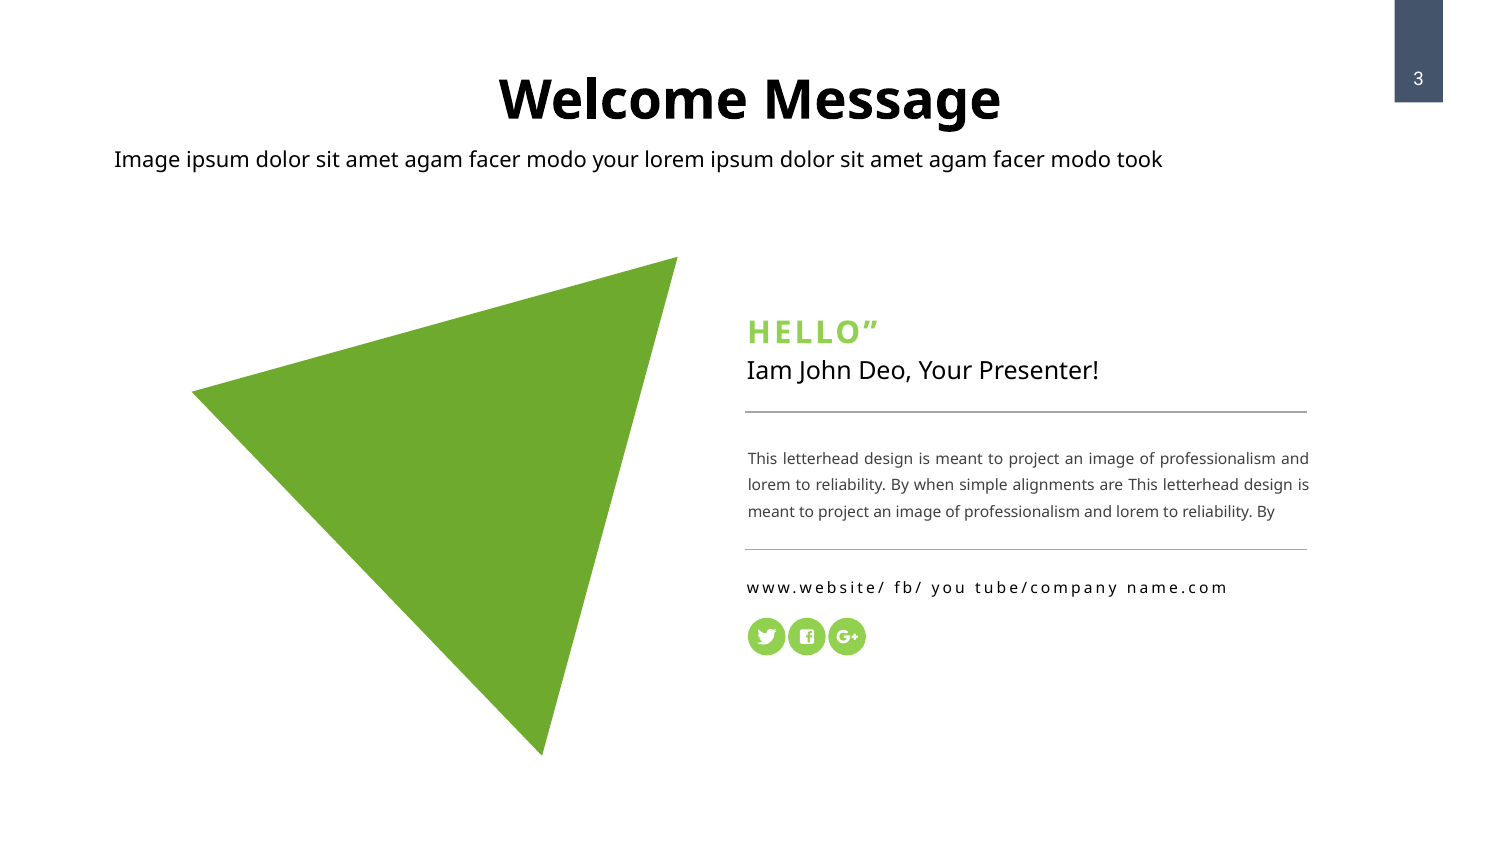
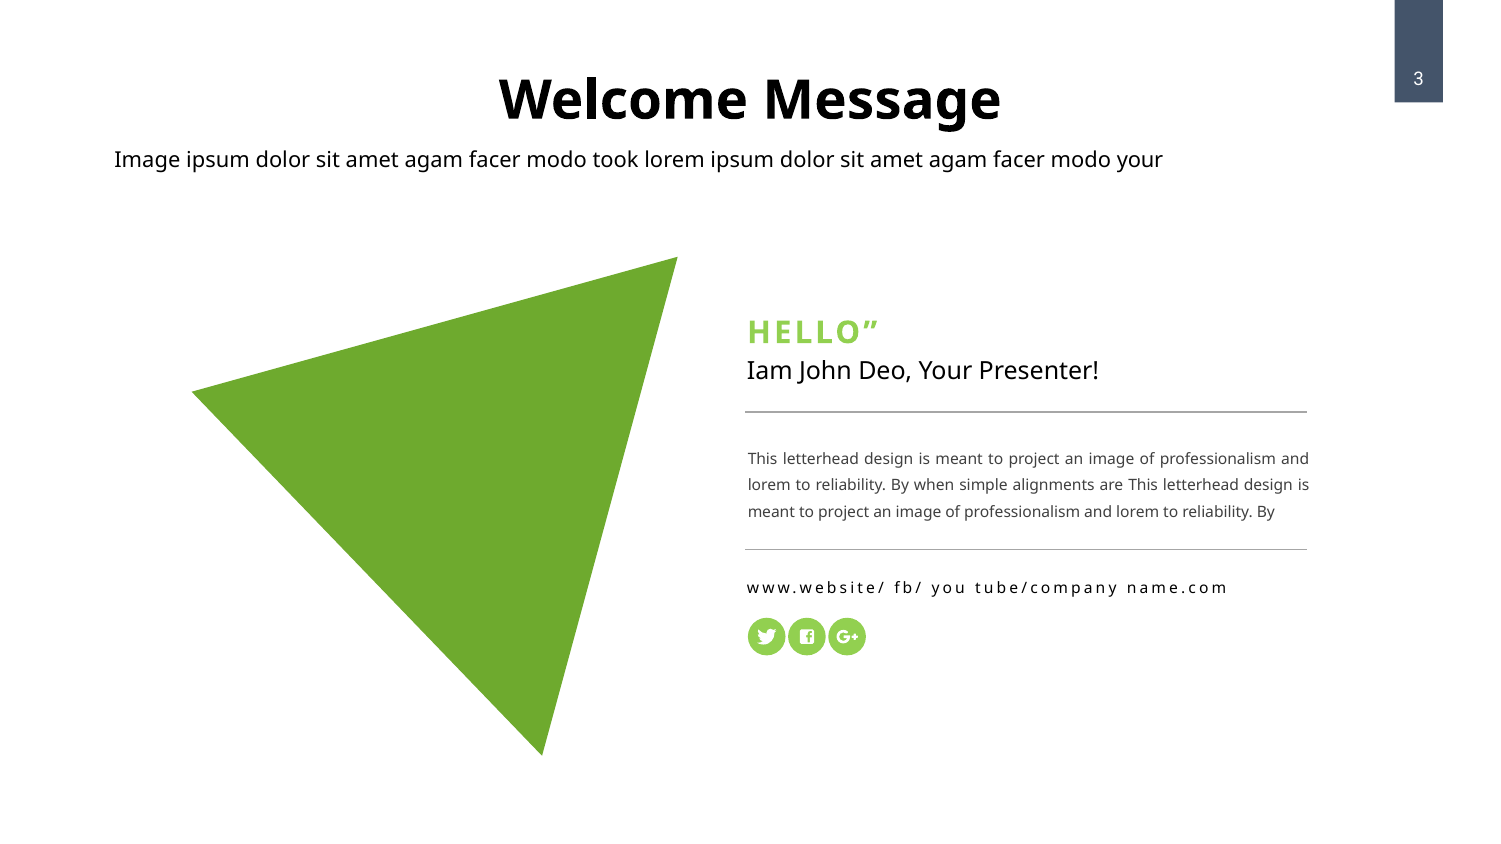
modo your: your -> took
modo took: took -> your
